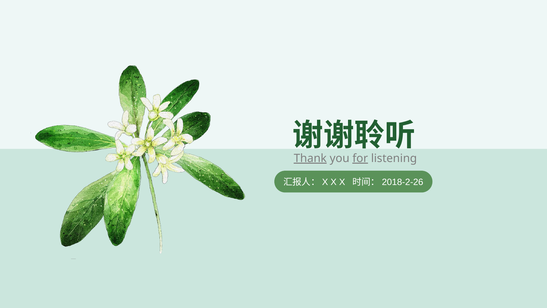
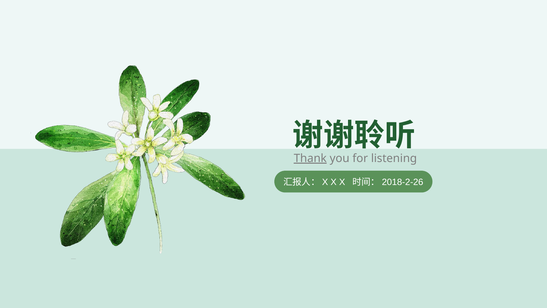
for underline: present -> none
